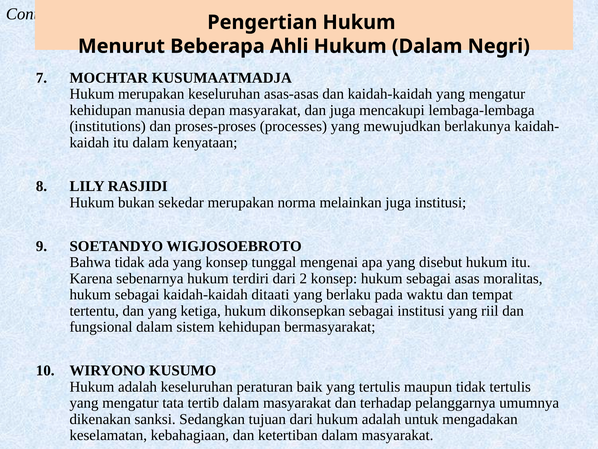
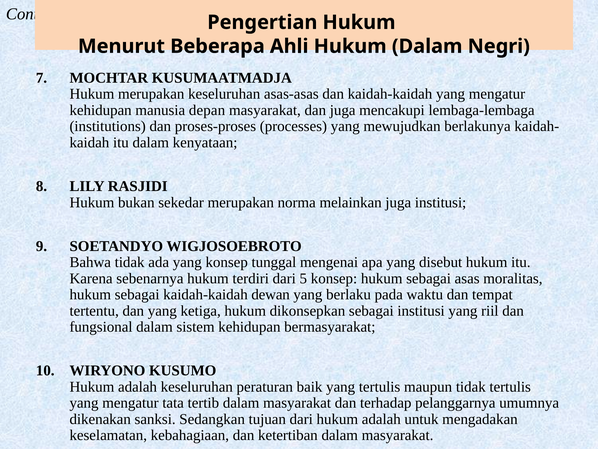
2: 2 -> 5
ditaati: ditaati -> dewan
